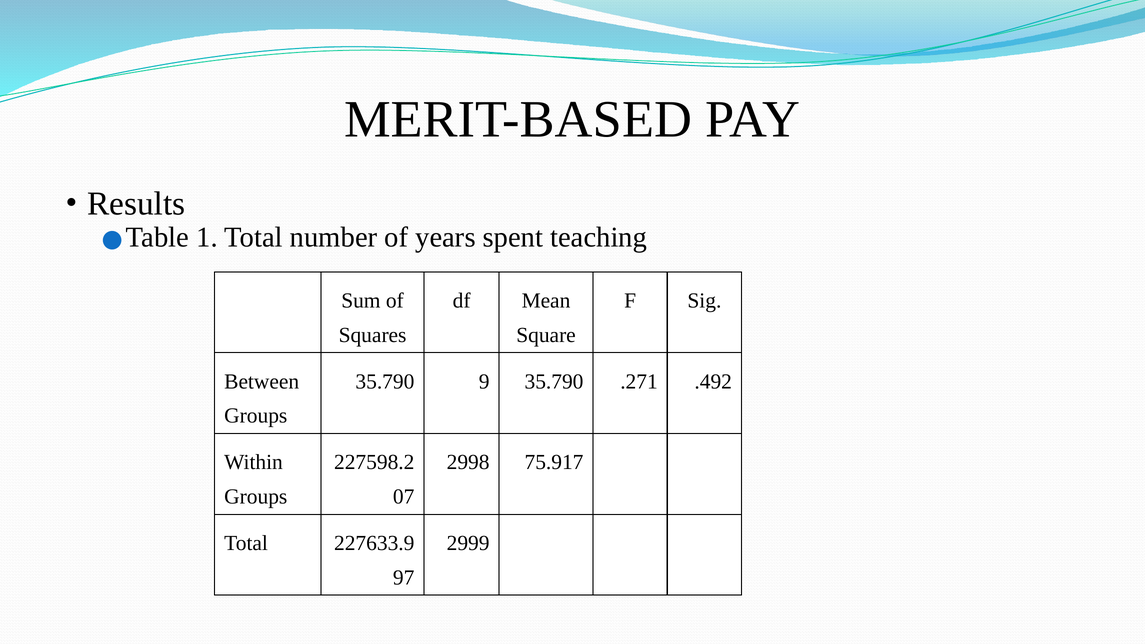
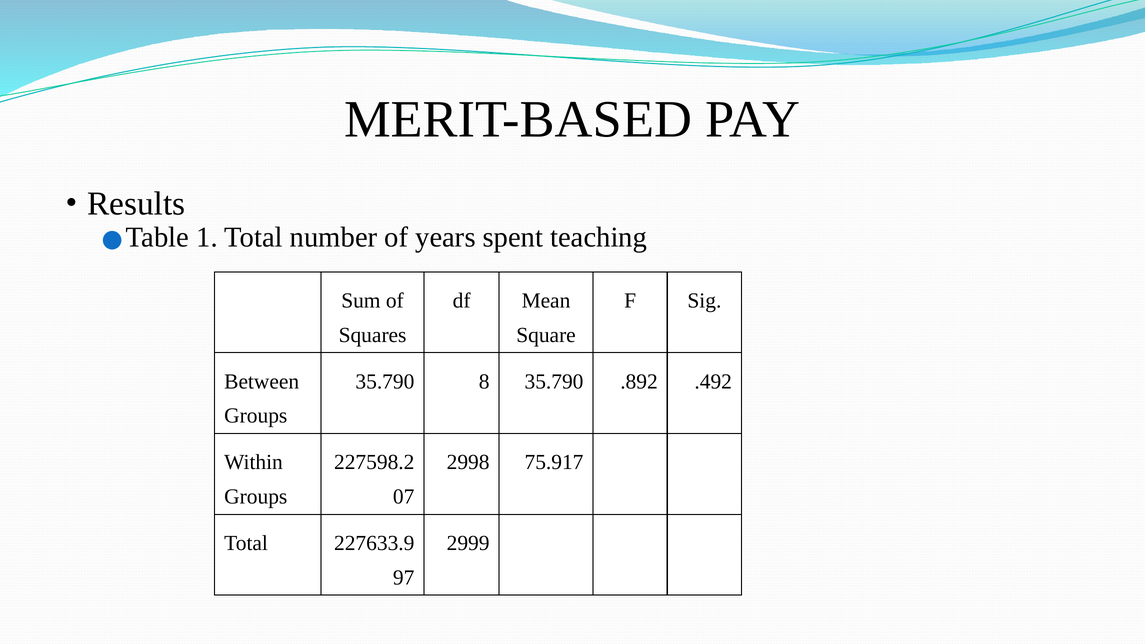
9: 9 -> 8
.271: .271 -> .892
